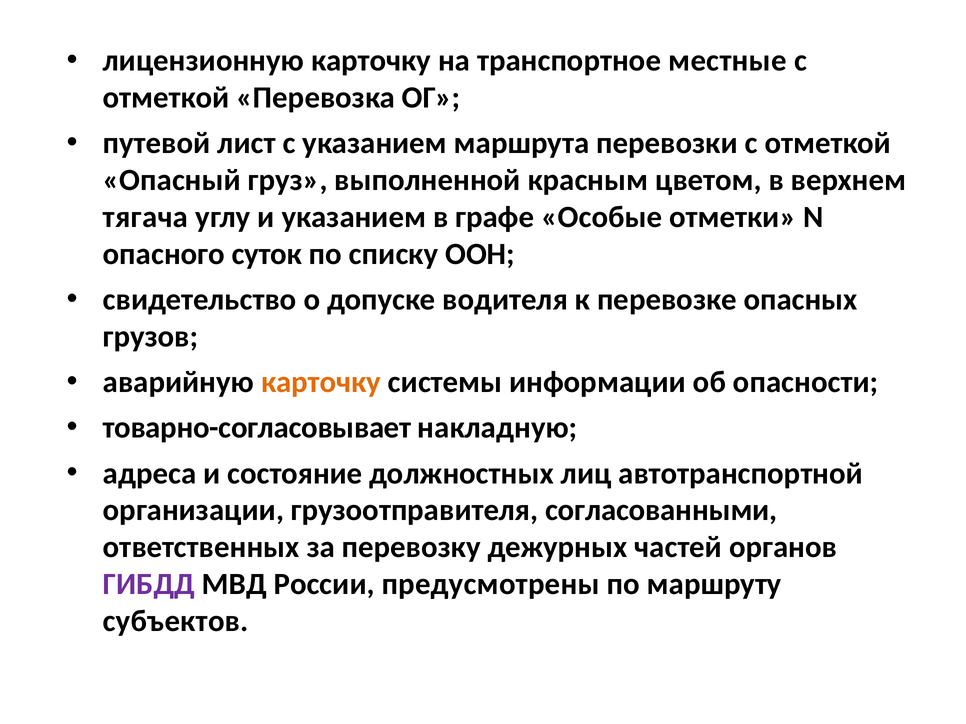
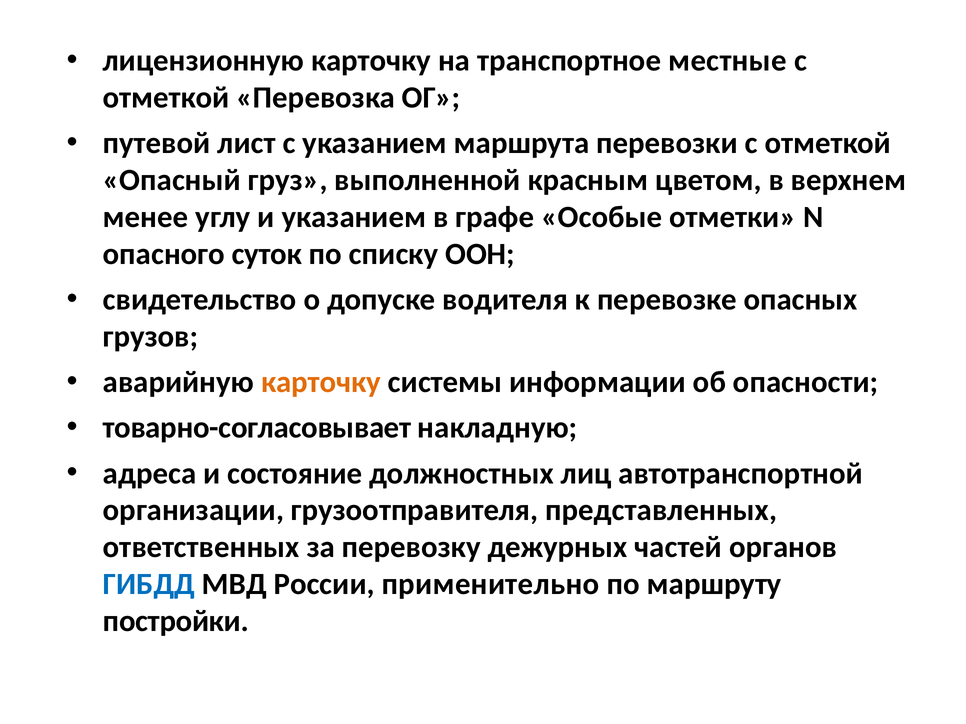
тягача: тягача -> менее
согласованными: согласованными -> представленных
ГИБДД colour: purple -> blue
предусмотрены: предусмотрены -> применительно
субъектов: субъектов -> постройки
